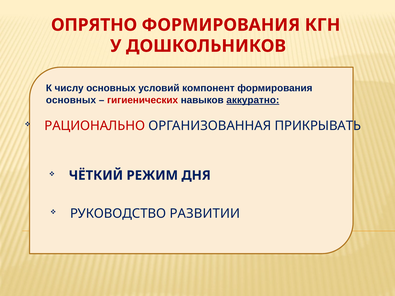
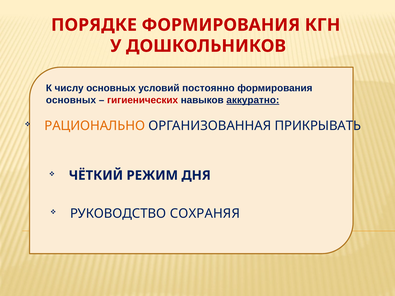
ОПРЯТНО: ОПРЯТНО -> ПОРЯДКЕ
компонент: компонент -> постоянно
РАЦИОНАЛЬНО colour: red -> orange
РАЗВИТИИ: РАЗВИТИИ -> СОХРАНЯЯ
